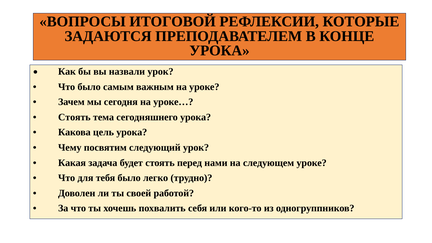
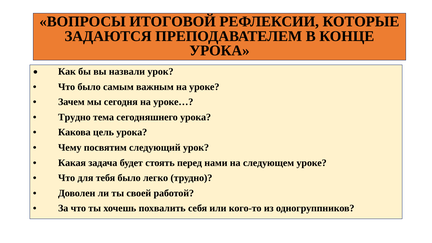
Стоять at (74, 117): Стоять -> Трудно
